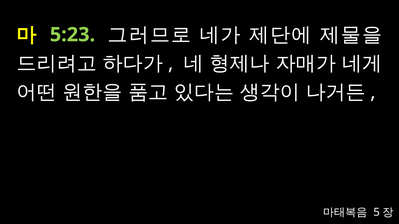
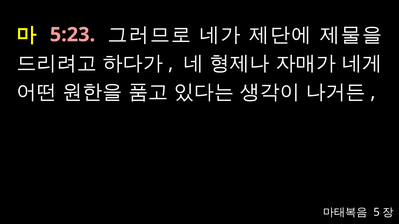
5:23 colour: light green -> pink
